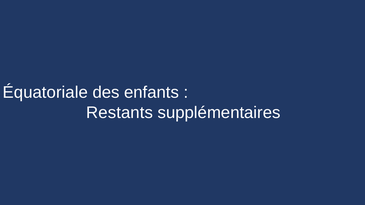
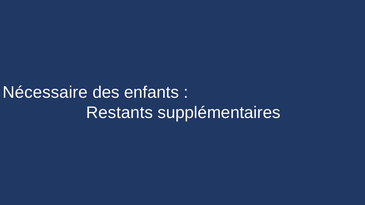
Équatoriale: Équatoriale -> Nécessaire
